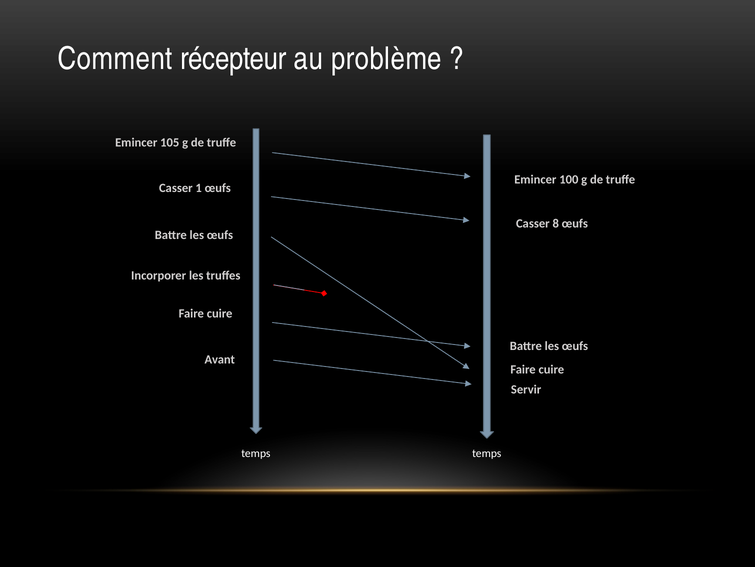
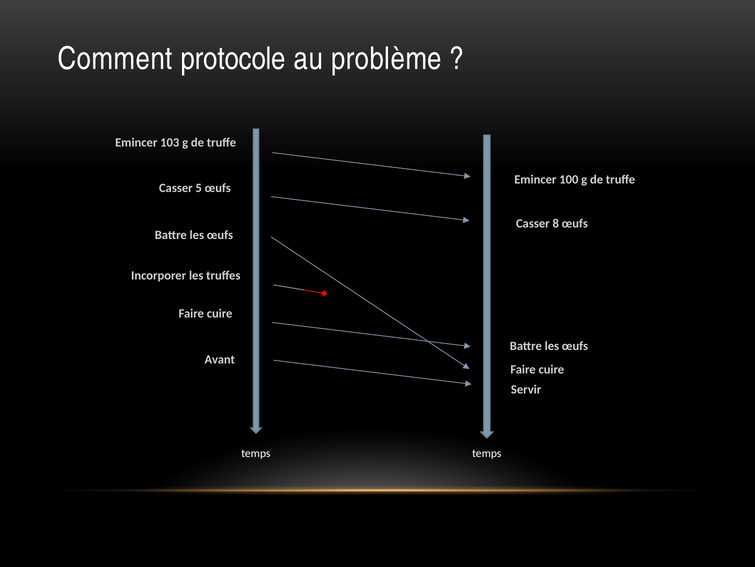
récepteur: récepteur -> protocole
105: 105 -> 103
1: 1 -> 5
